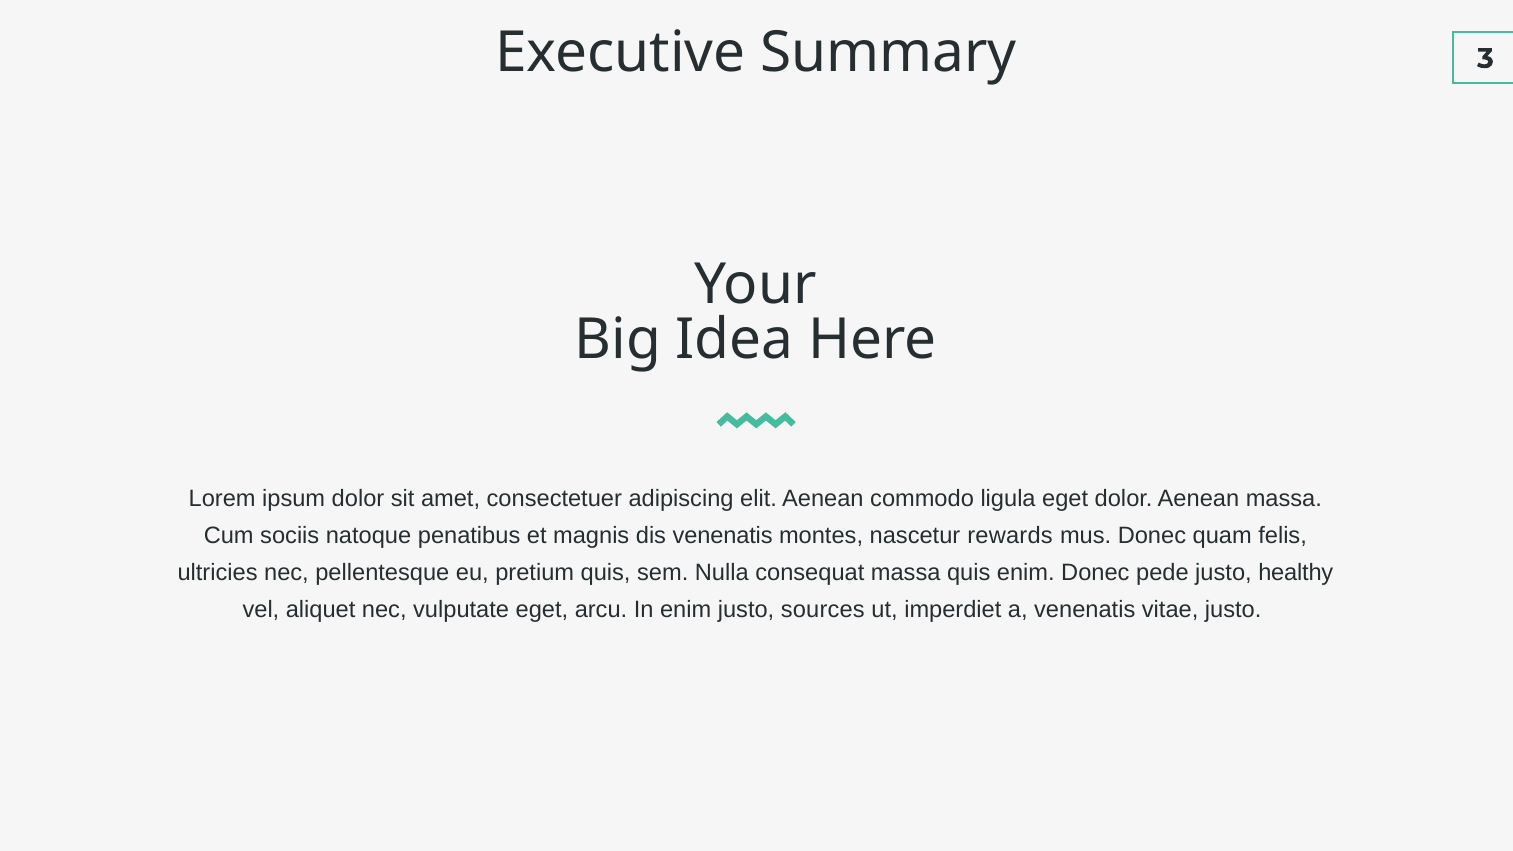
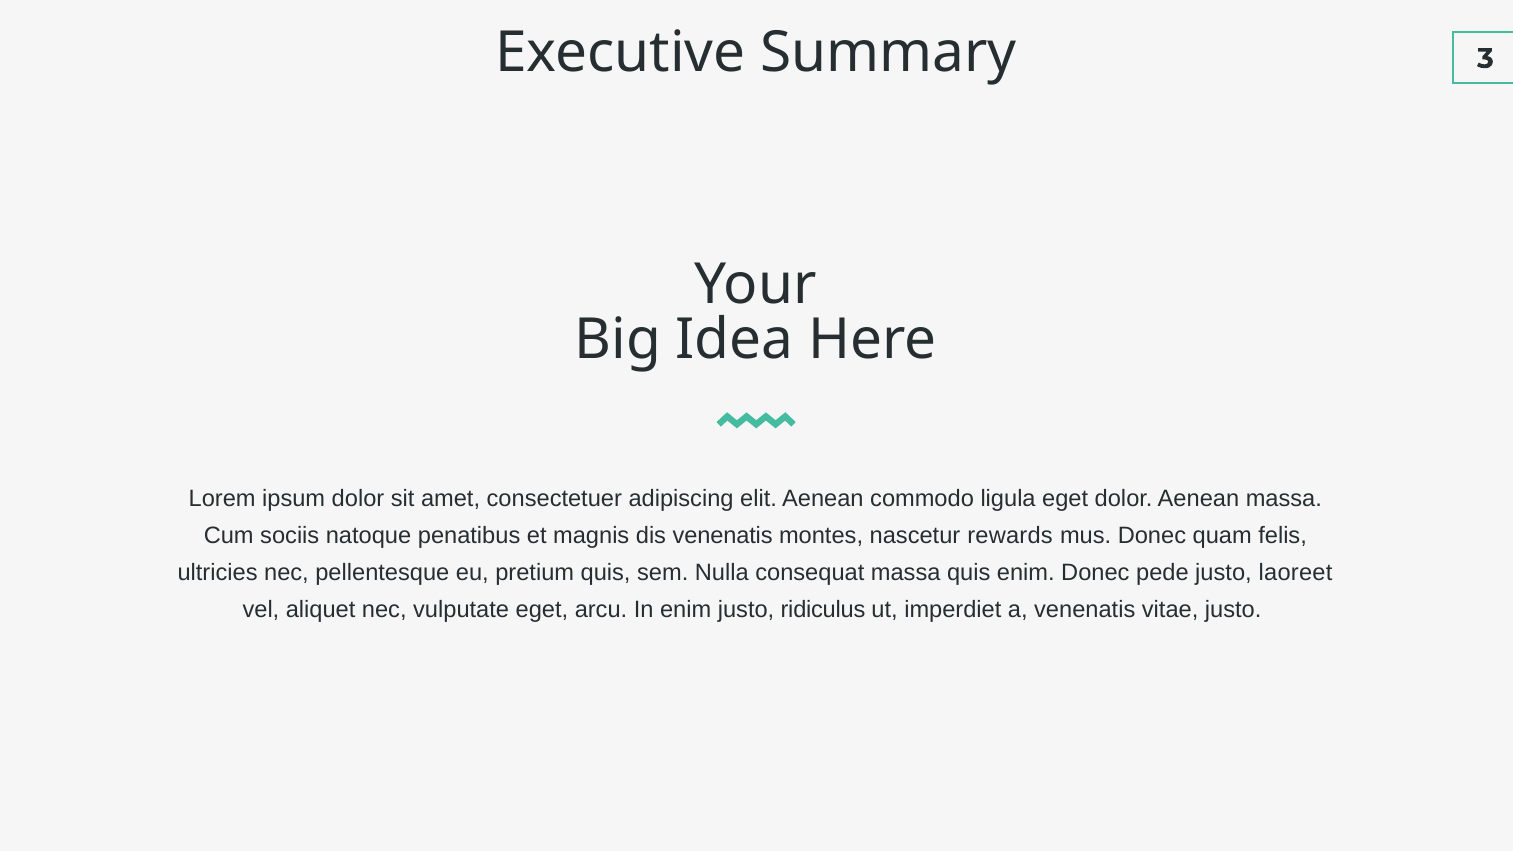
healthy: healthy -> laoreet
sources: sources -> ridiculus
